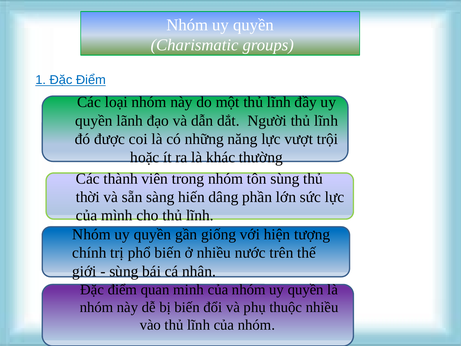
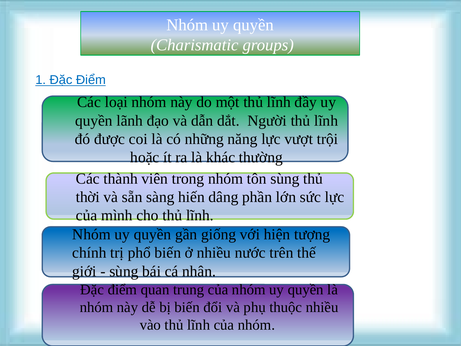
minh: minh -> trung
